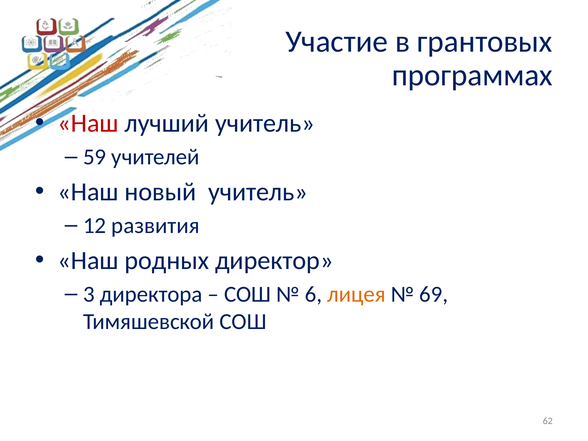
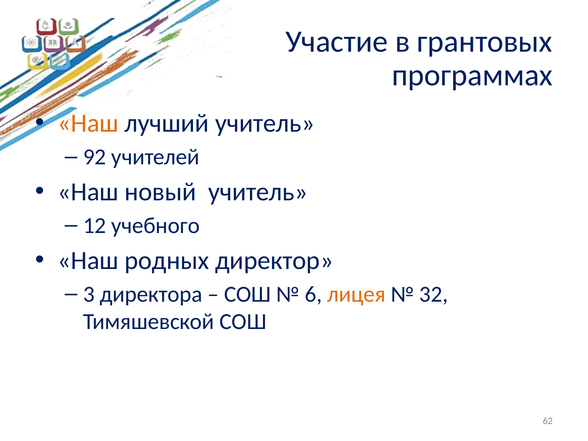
Наш at (88, 123) colour: red -> orange
59: 59 -> 92
развития: развития -> учебного
69: 69 -> 32
